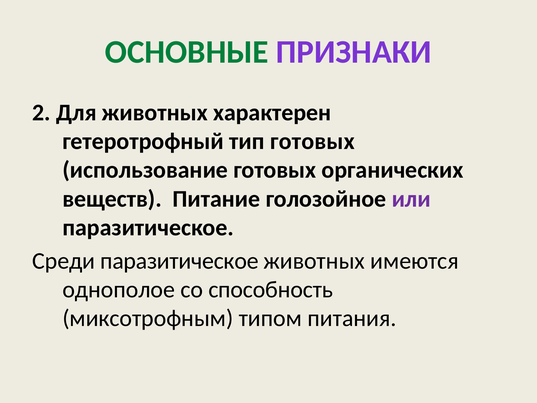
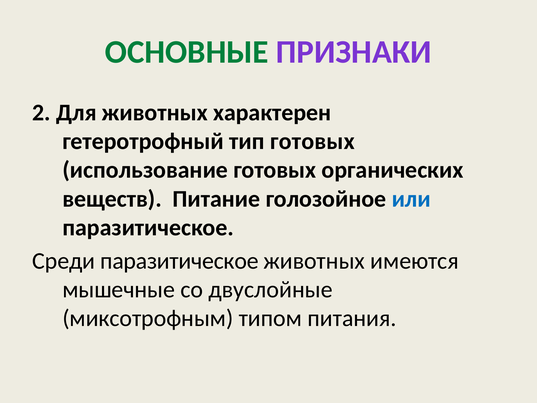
или colour: purple -> blue
однополое: однополое -> мышечные
способность: способность -> двуслойные
